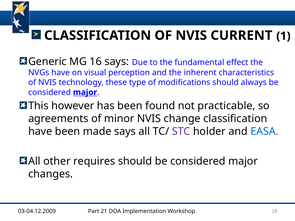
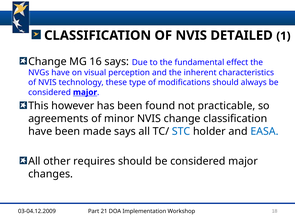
CURRENT: CURRENT -> DETAILED
Generic at (47, 62): Generic -> Change
STC colour: purple -> blue
